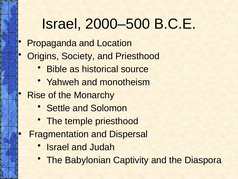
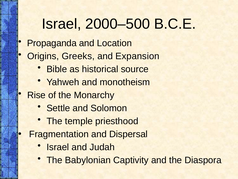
Society: Society -> Greeks
and Priesthood: Priesthood -> Expansion
